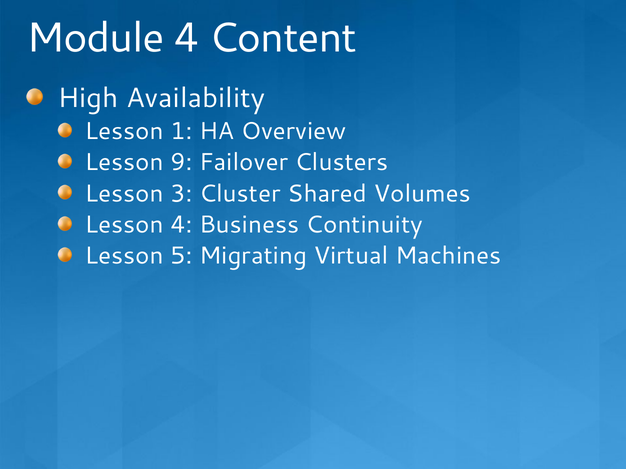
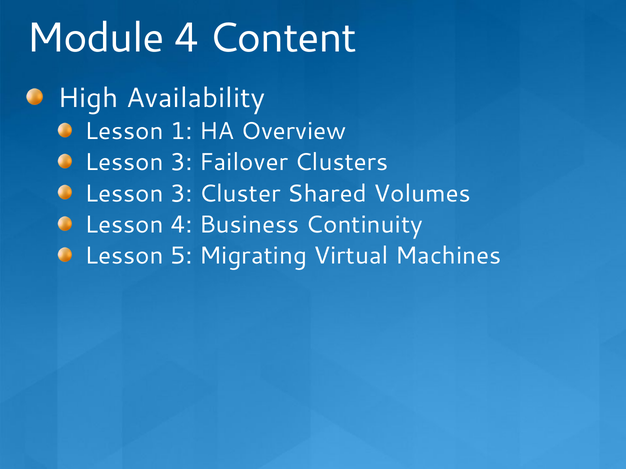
9 at (181, 163): 9 -> 3
